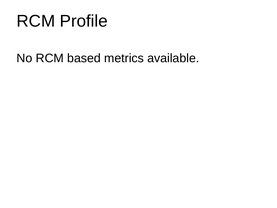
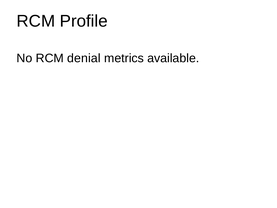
based: based -> denial
